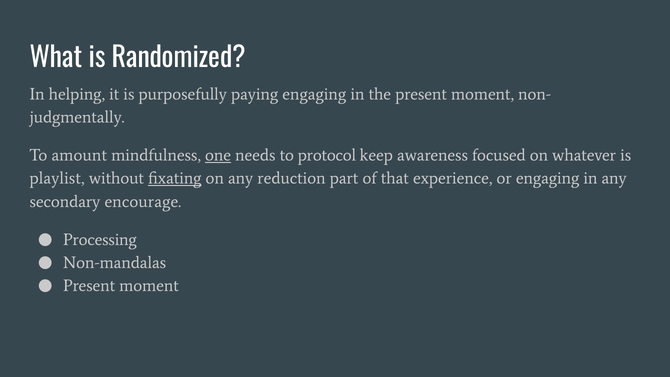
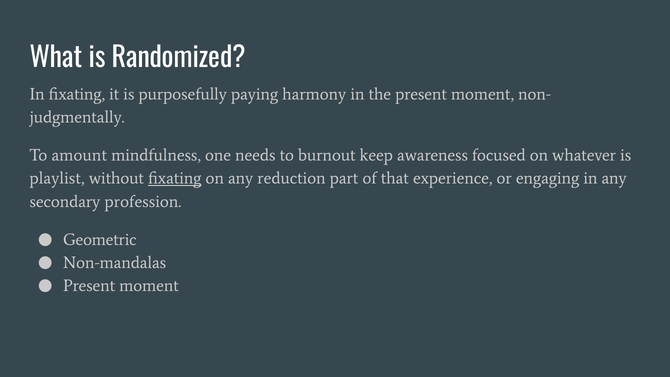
In helping: helping -> ﬁxating
paying engaging: engaging -> harmony
one underline: present -> none
protocol: protocol -> burnout
encourage: encourage -> profession
Processing: Processing -> Geometric
